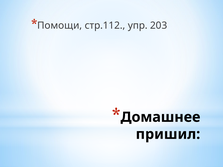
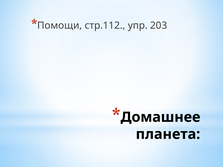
пришил: пришил -> планета
